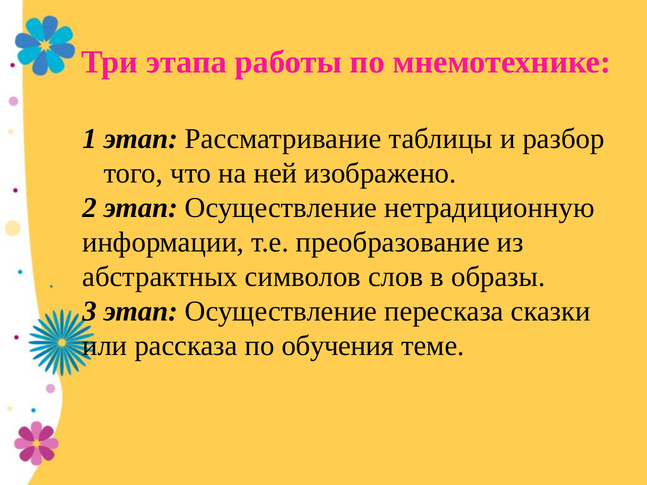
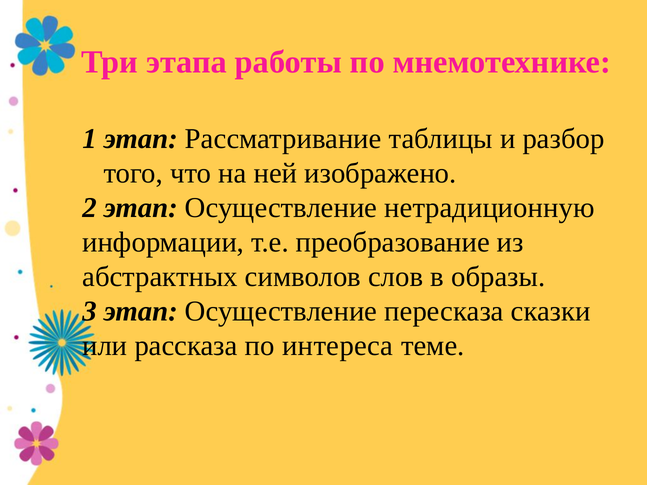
обучения: обучения -> интереса
